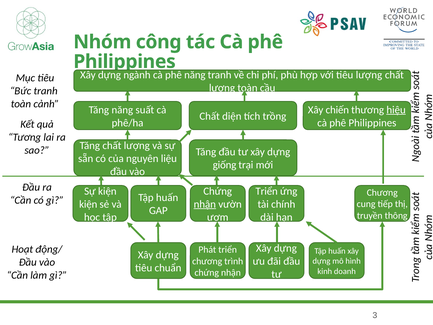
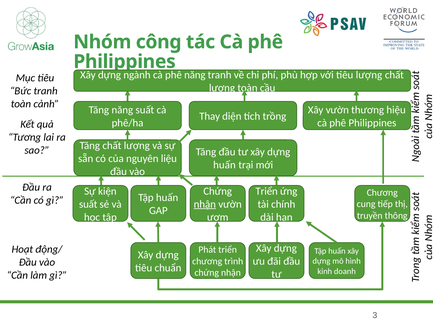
Xây chiến: chiến -> vườn
hiệu underline: present -> none
Chất at (210, 116): Chất -> Thay
giống at (225, 165): giống -> huấn
kiện at (88, 204): kiện -> suất
